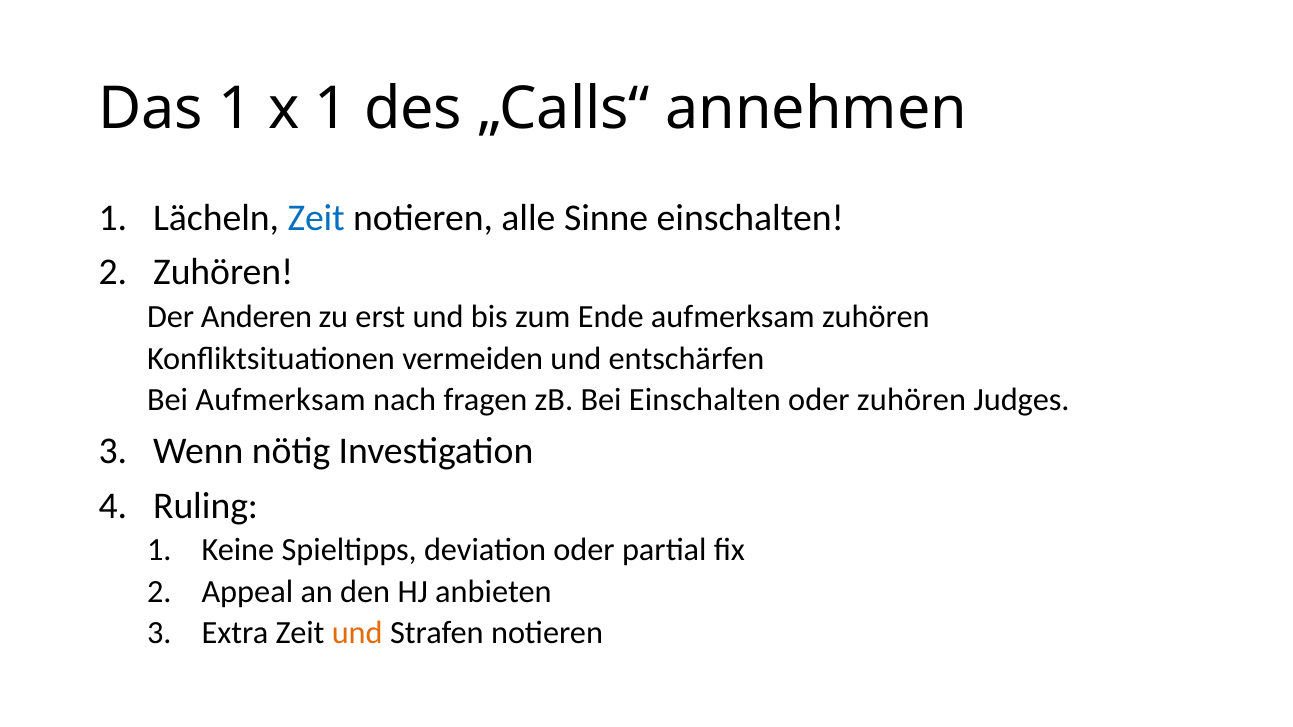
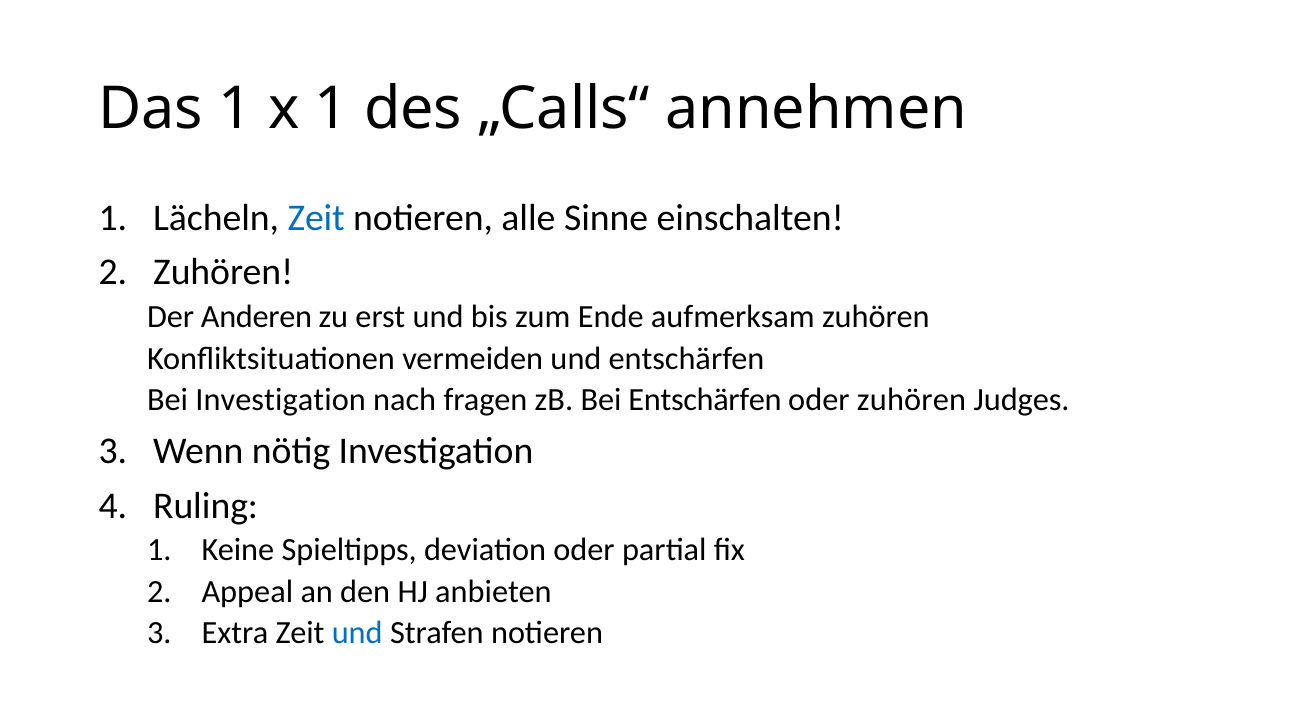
Bei Aufmerksam: Aufmerksam -> Investigation
Bei Einschalten: Einschalten -> Entschärfen
und at (357, 634) colour: orange -> blue
